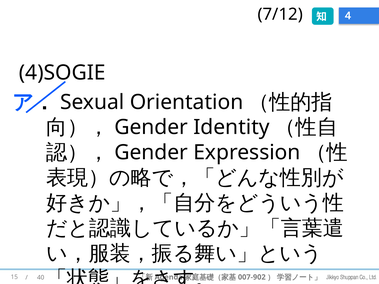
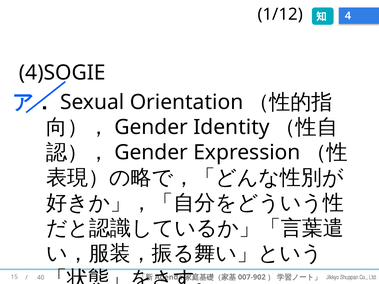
7/12: 7/12 -> 1/12
